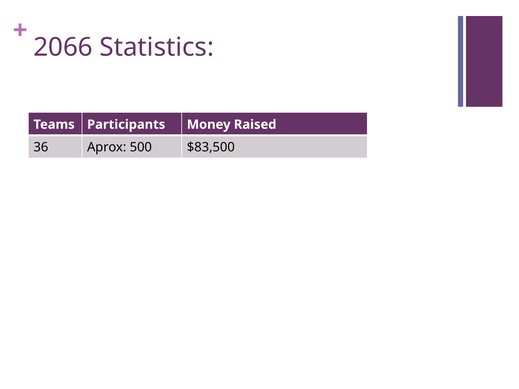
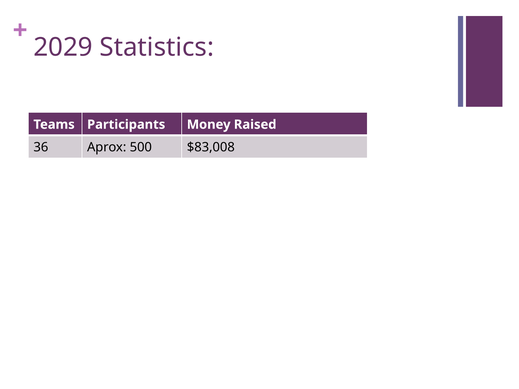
2066: 2066 -> 2029
$83,500: $83,500 -> $83,008
